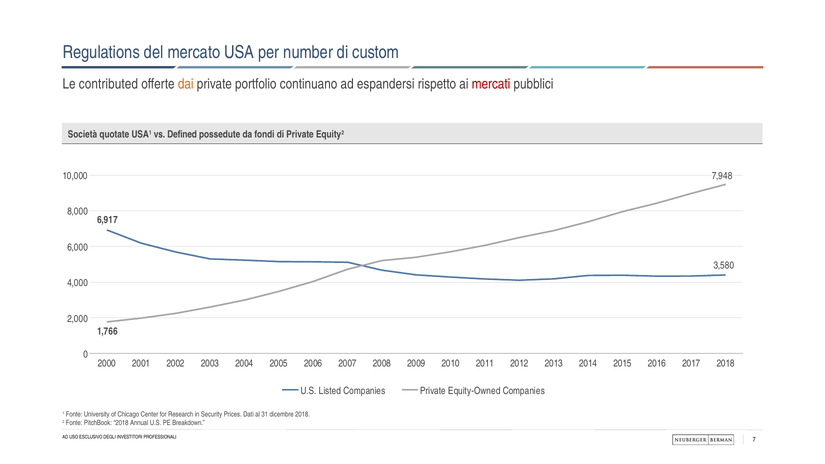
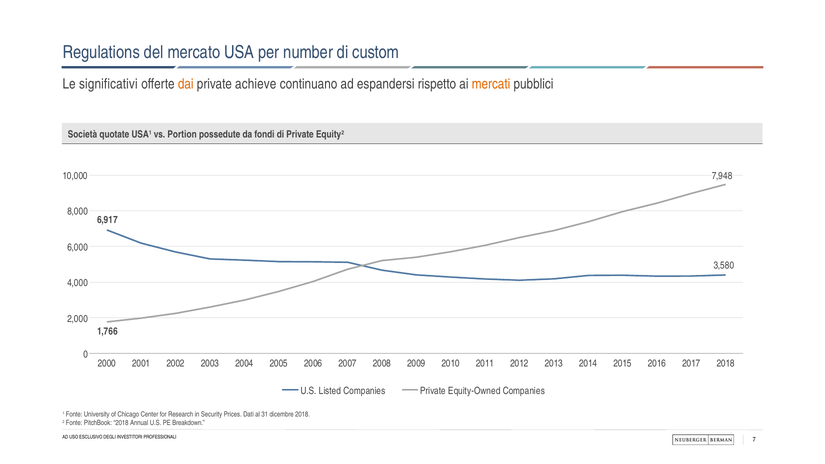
contributed: contributed -> significativi
portfolio: portfolio -> achieve
mercati colour: red -> orange
Defined: Defined -> Portion
